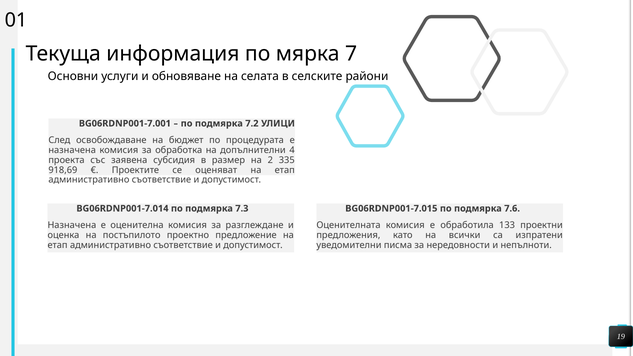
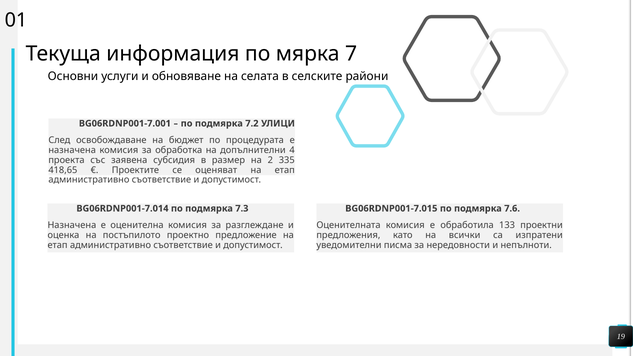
918,69: 918,69 -> 418,65
